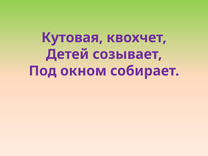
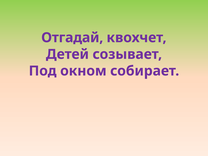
Кутовая: Кутовая -> Отгадай
